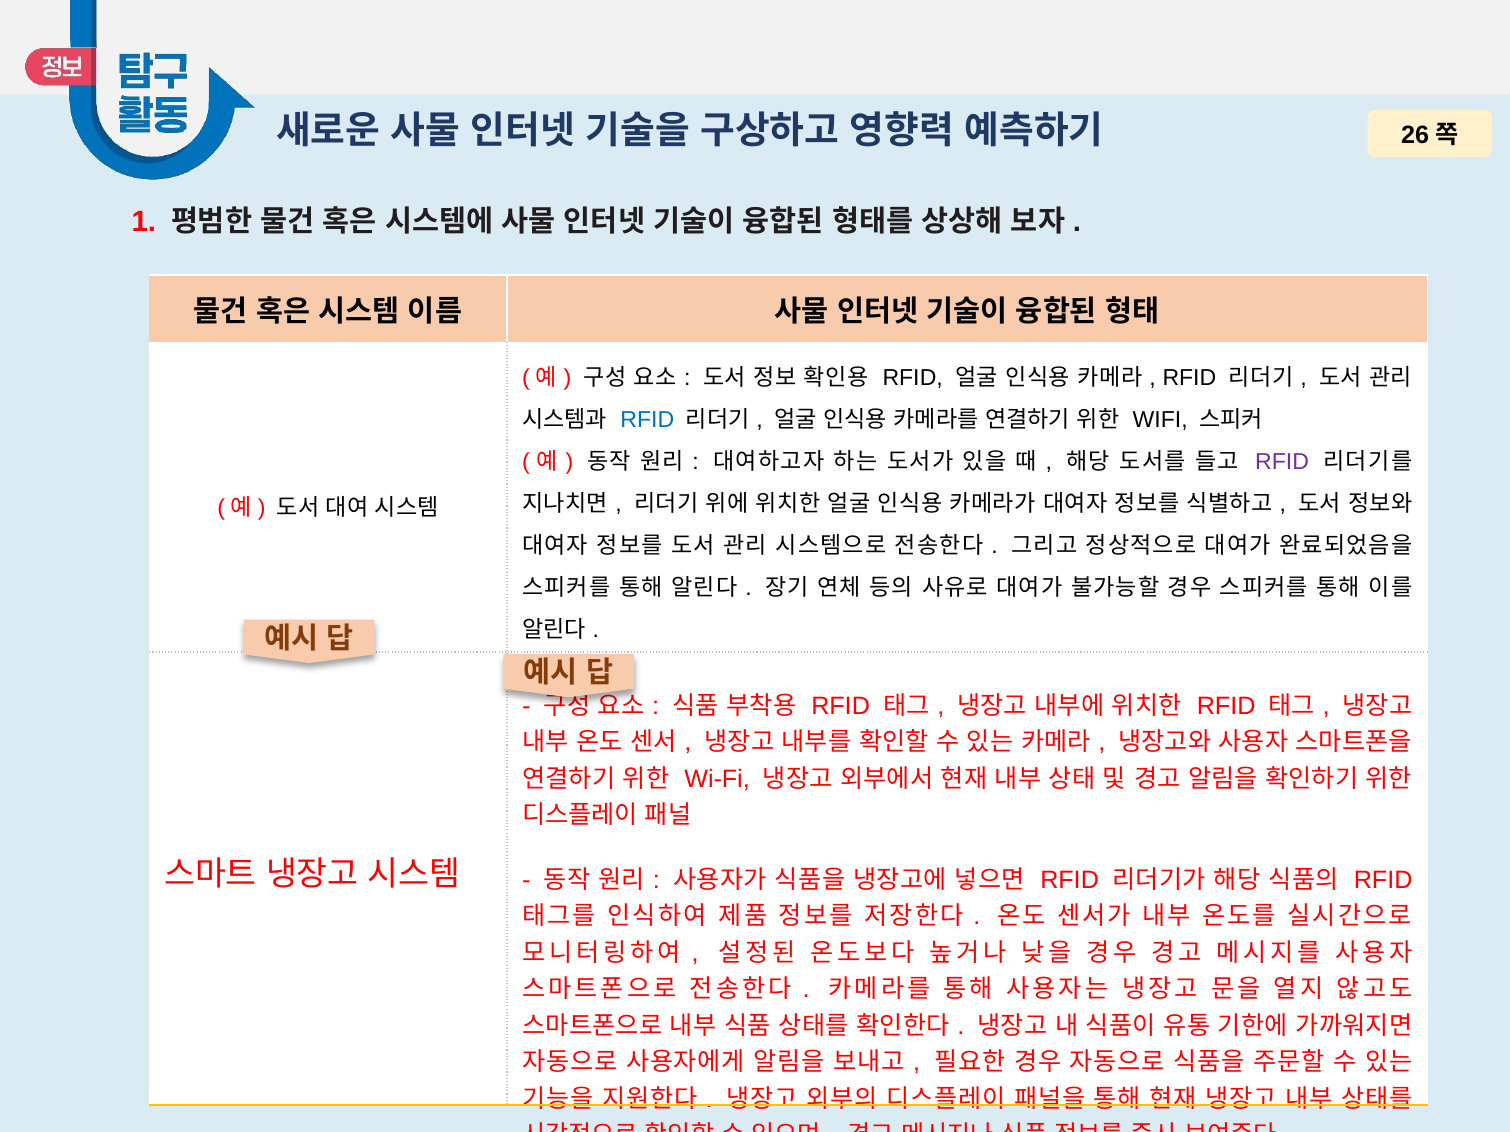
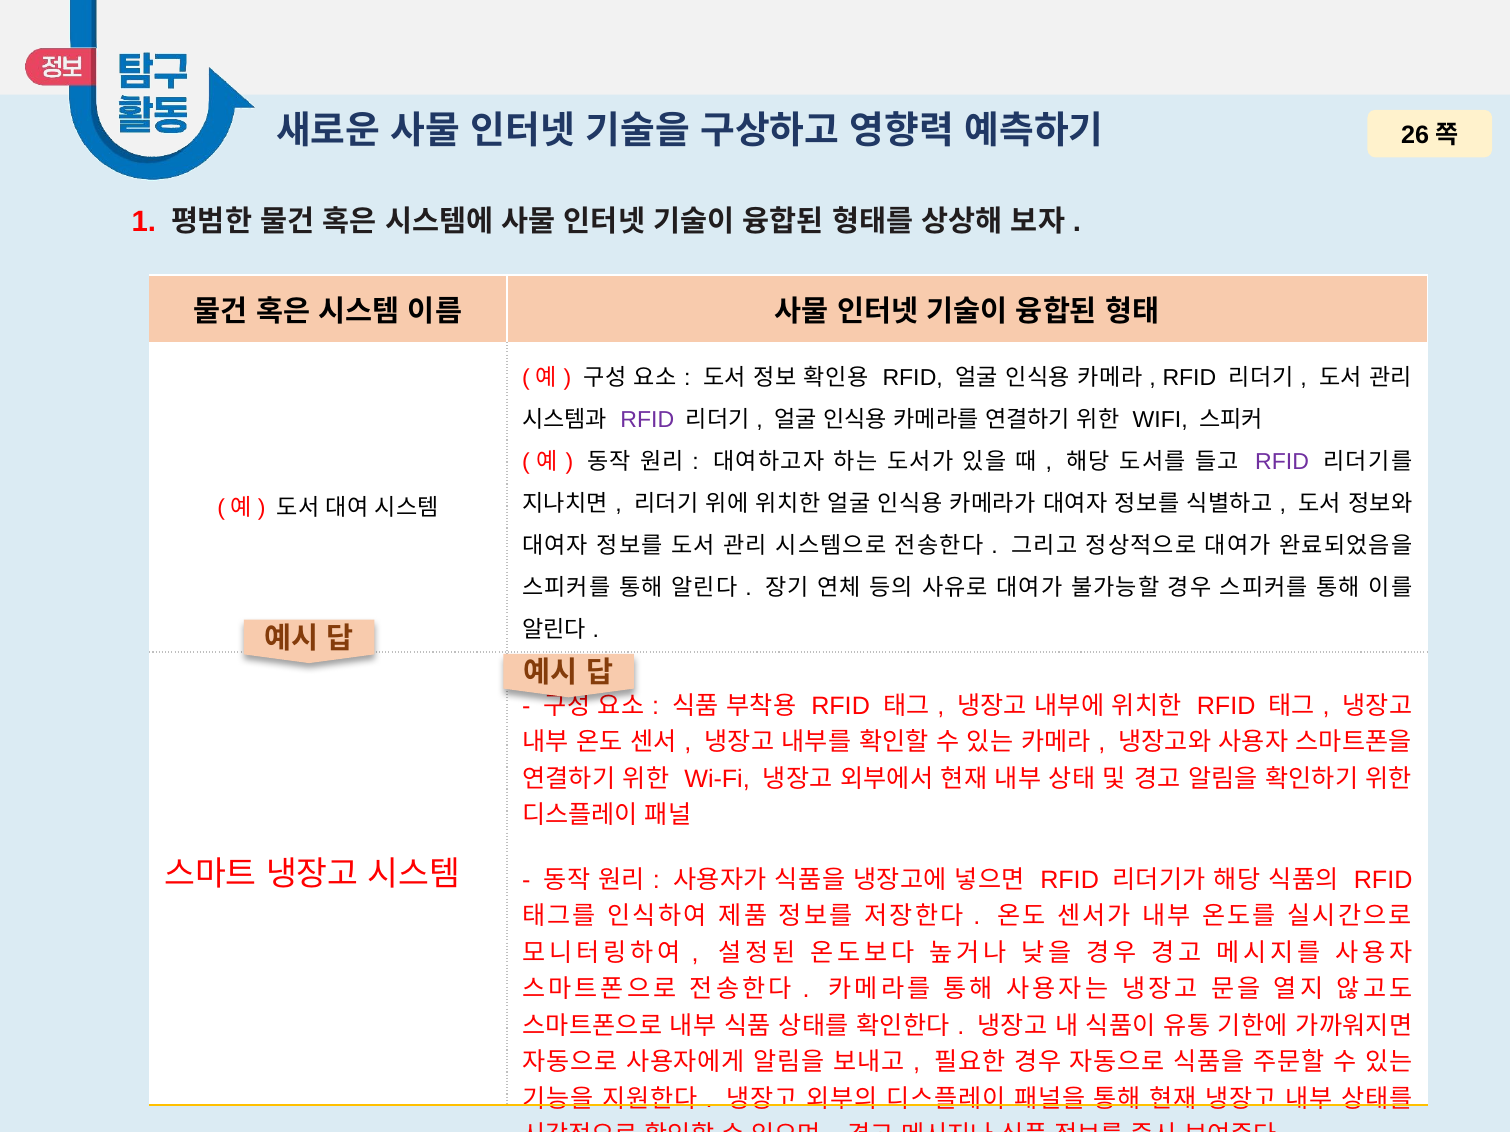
RFID at (647, 420) colour: blue -> purple
